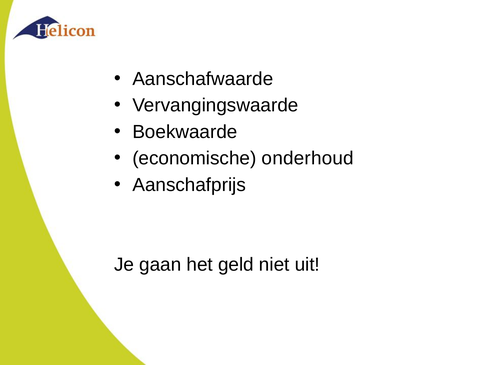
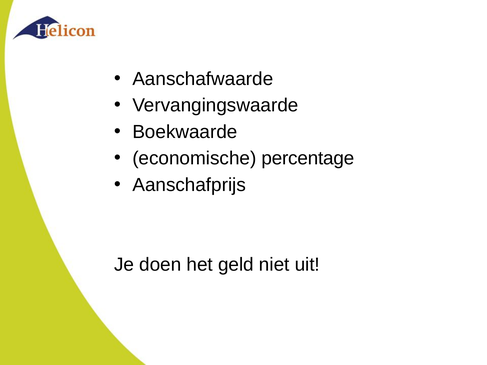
onderhoud: onderhoud -> percentage
gaan: gaan -> doen
